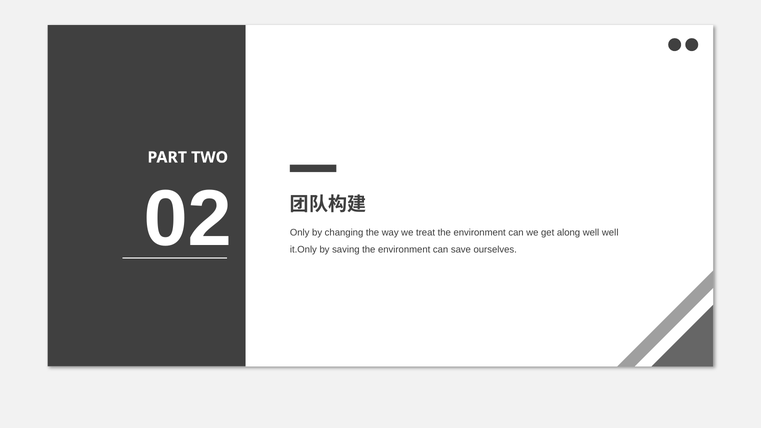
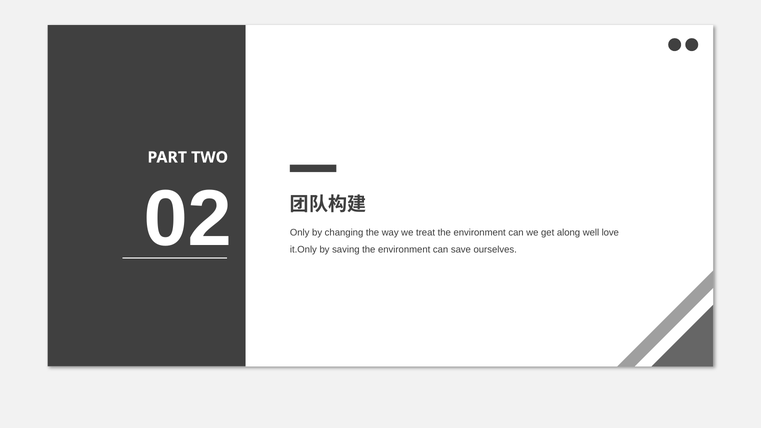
well well: well -> love
